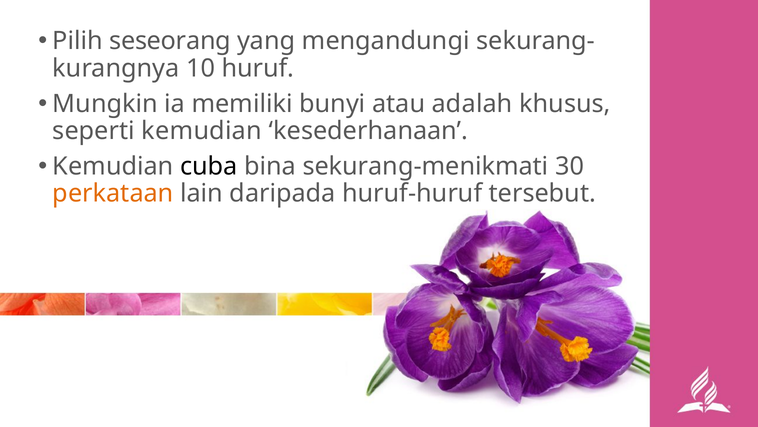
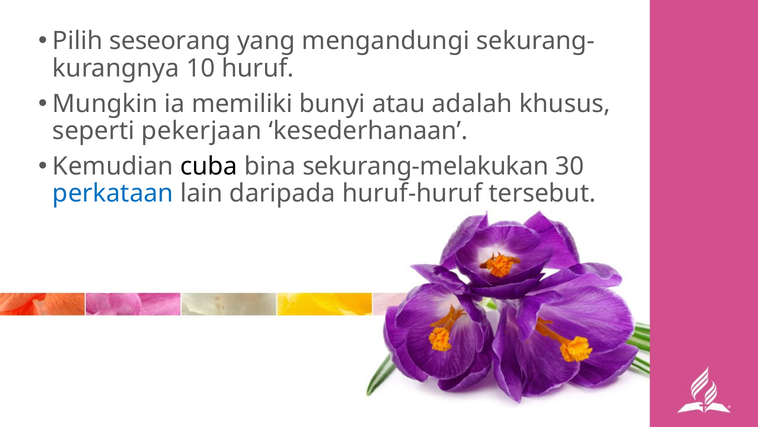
seperti kemudian: kemudian -> pekerjaan
sekurang-menikmati: sekurang-menikmati -> sekurang-melakukan
perkataan colour: orange -> blue
